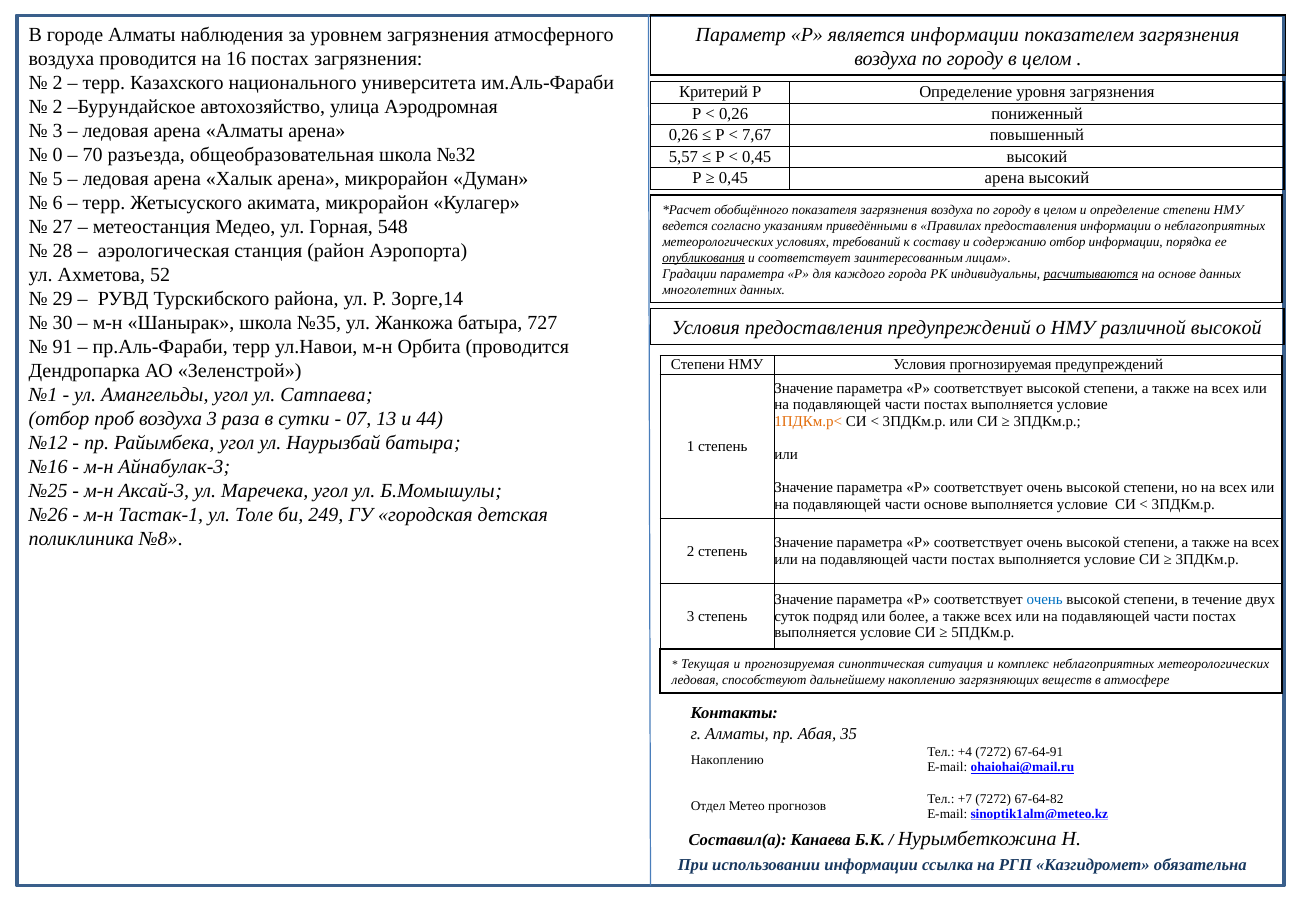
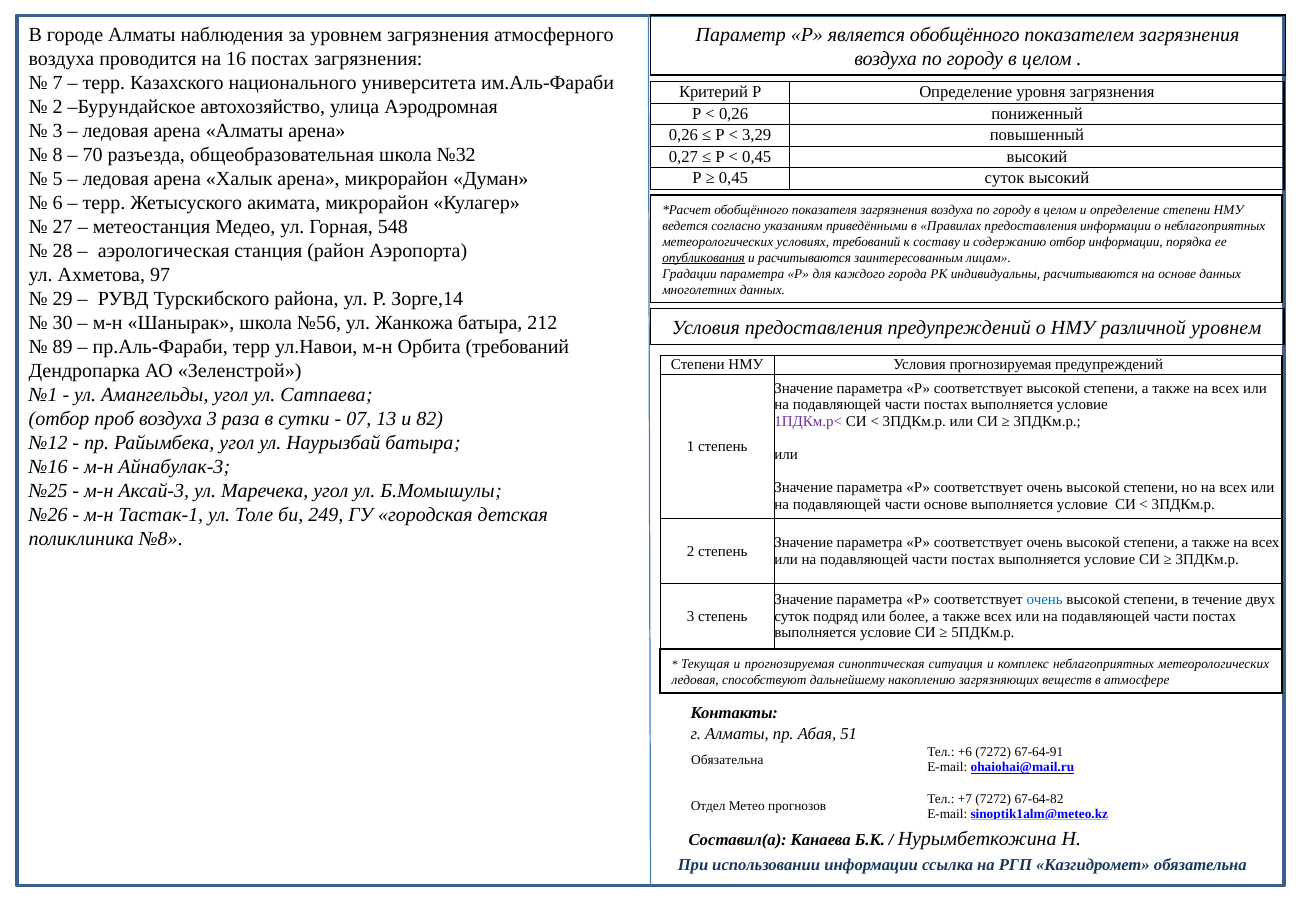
является информации: информации -> обобщённого
2 at (58, 83): 2 -> 7
7,67: 7,67 -> 3,29
0: 0 -> 8
5,57: 5,57 -> 0,27
0,45 арена: арена -> суток
и соответствует: соответствует -> расчитываются
52: 52 -> 97
расчитываются at (1091, 274) underline: present -> none
№35: №35 -> №56
727: 727 -> 212
различной высокой: высокой -> уровнем
91: 91 -> 89
Орбита проводится: проводится -> требований
44: 44 -> 82
1ПДКм.р< colour: orange -> purple
35: 35 -> 51
+4: +4 -> +6
Накоплению at (727, 760): Накоплению -> Обязательна
